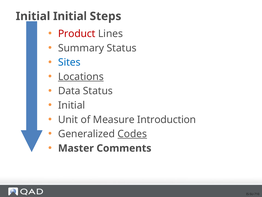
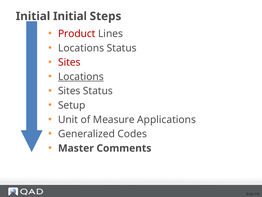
Summary at (81, 48): Summary -> Locations
Sites at (69, 62) colour: blue -> red
Data at (69, 91): Data -> Sites
Initial at (72, 105): Initial -> Setup
Introduction: Introduction -> Applications
Codes underline: present -> none
